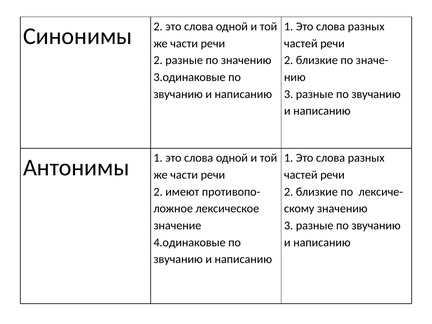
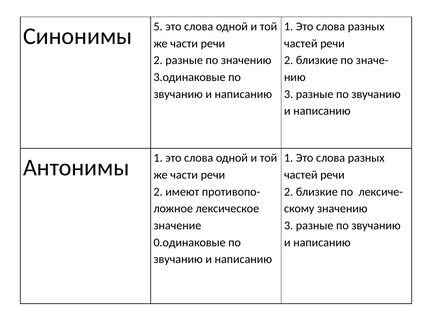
Синонимы 2: 2 -> 5
4.одинаковые: 4.одинаковые -> 0.одинаковые
